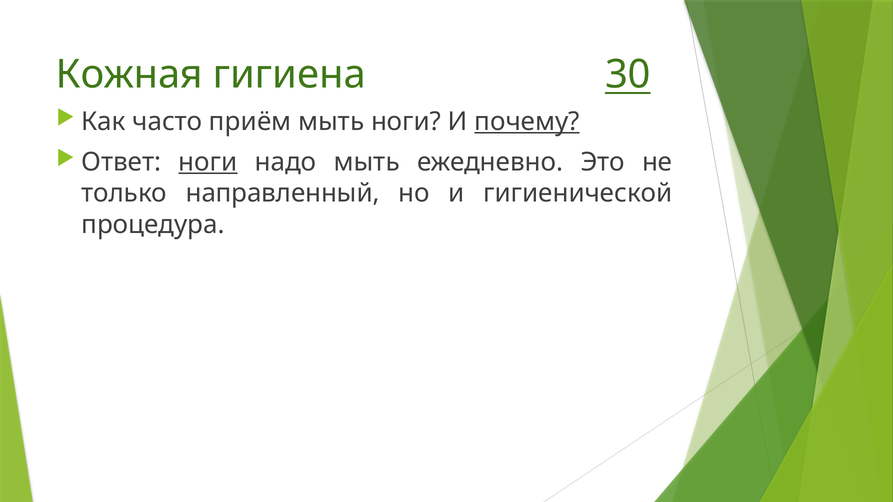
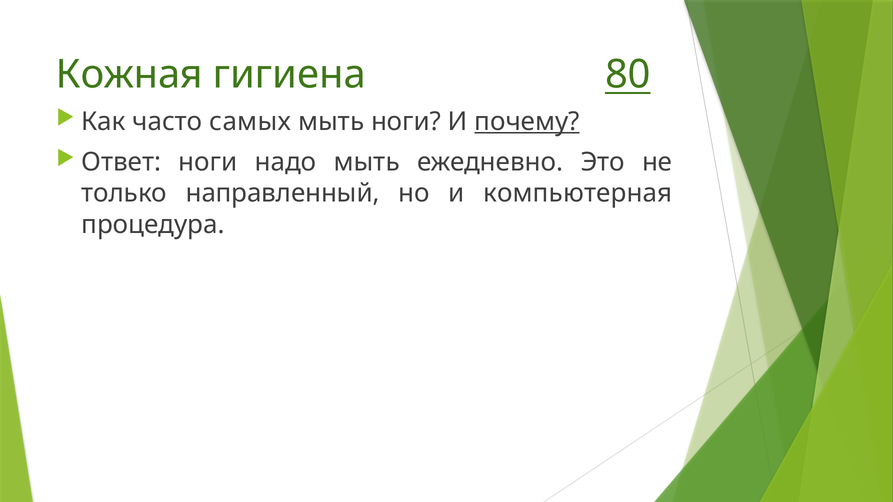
30: 30 -> 80
приём: приём -> самых
ноги at (208, 162) underline: present -> none
гигиенической: гигиенической -> компьютерная
